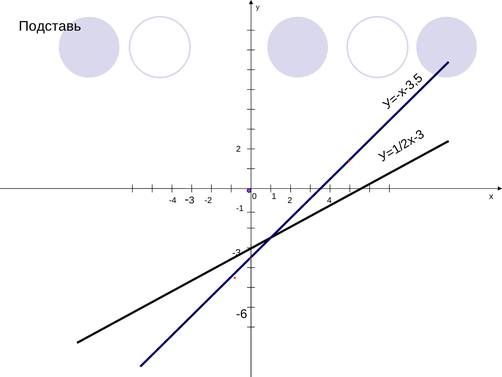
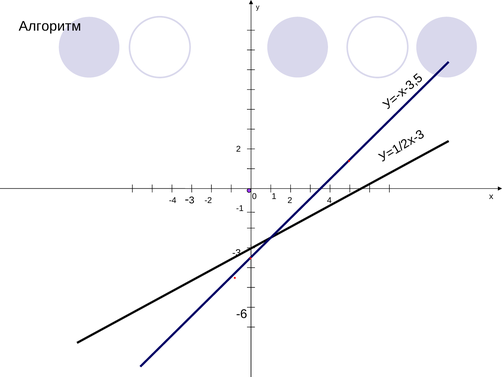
Подставь: Подставь -> Алгоритм
